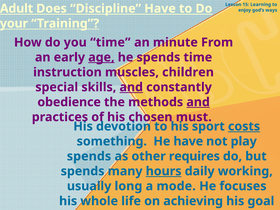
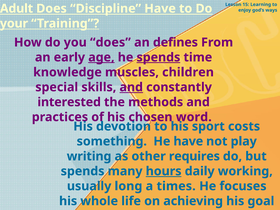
you time: time -> does
minute: minute -> defines
spends at (158, 57) underline: none -> present
instruction: instruction -> knowledge
obedience: obedience -> interested
and at (198, 102) underline: present -> none
must: must -> word
costs underline: present -> none
spends at (89, 156): spends -> writing
mode: mode -> times
